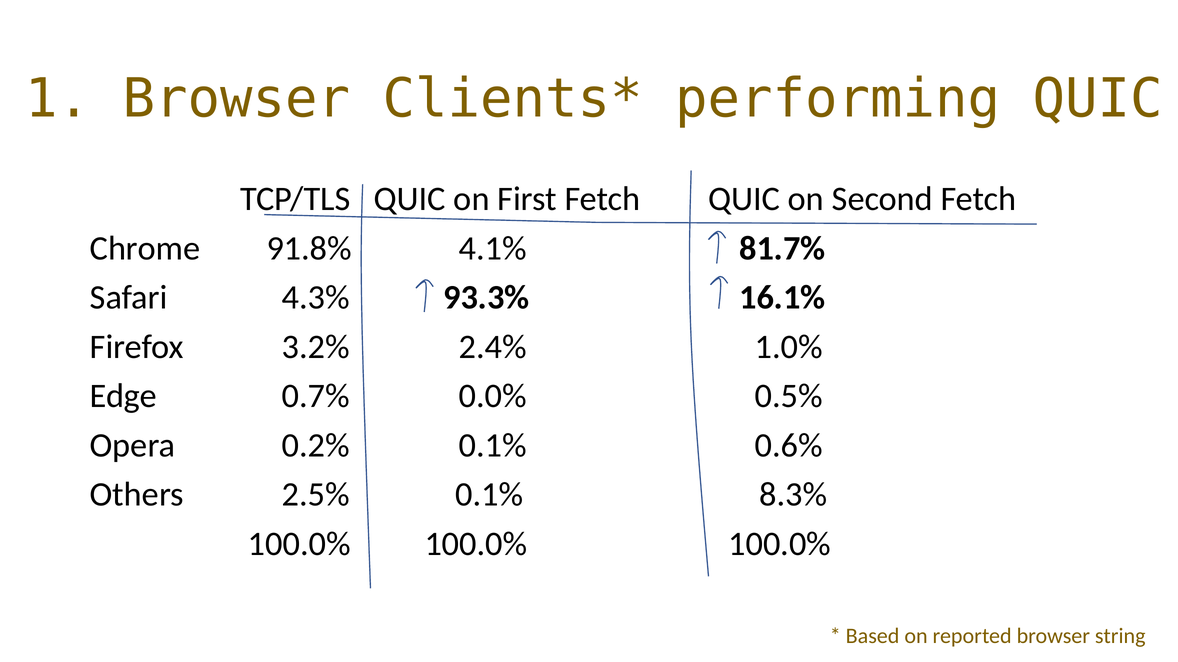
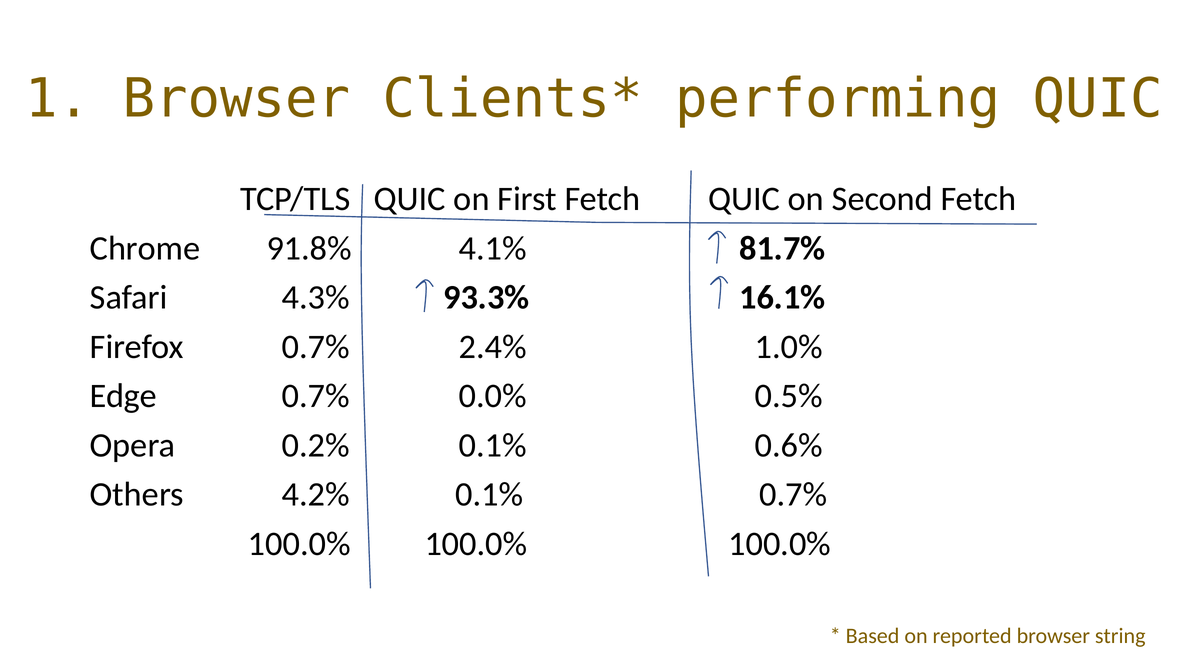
Firefox 3.2%: 3.2% -> 0.7%
2.5%: 2.5% -> 4.2%
0.1% 8.3%: 8.3% -> 0.7%
